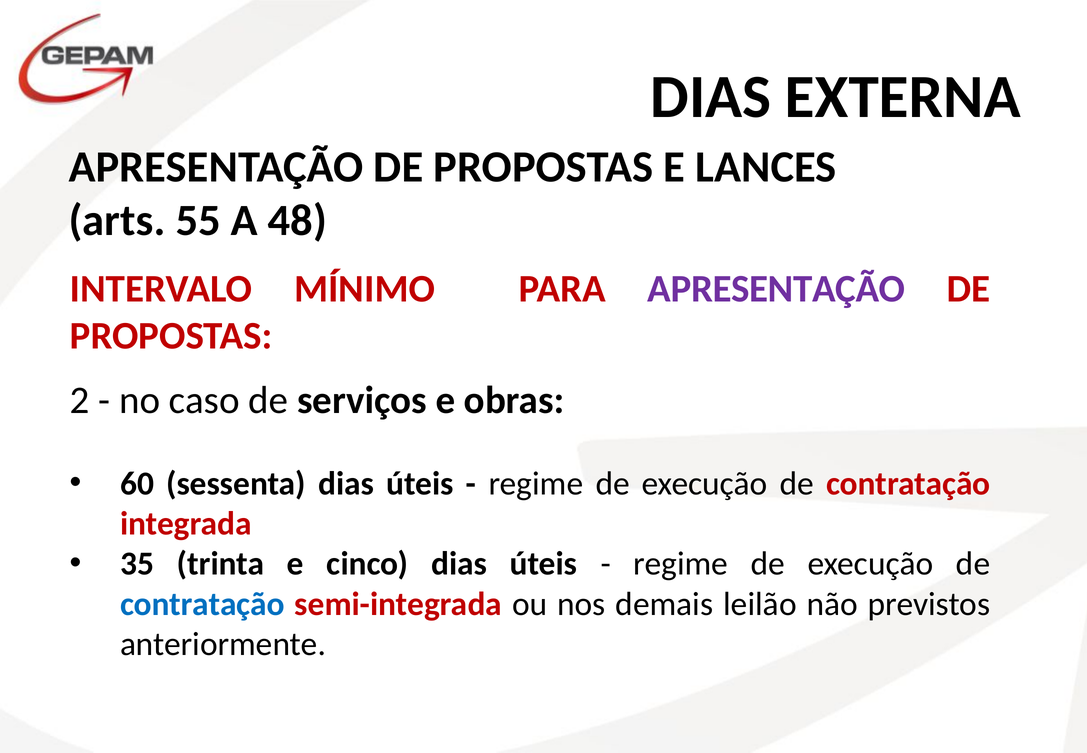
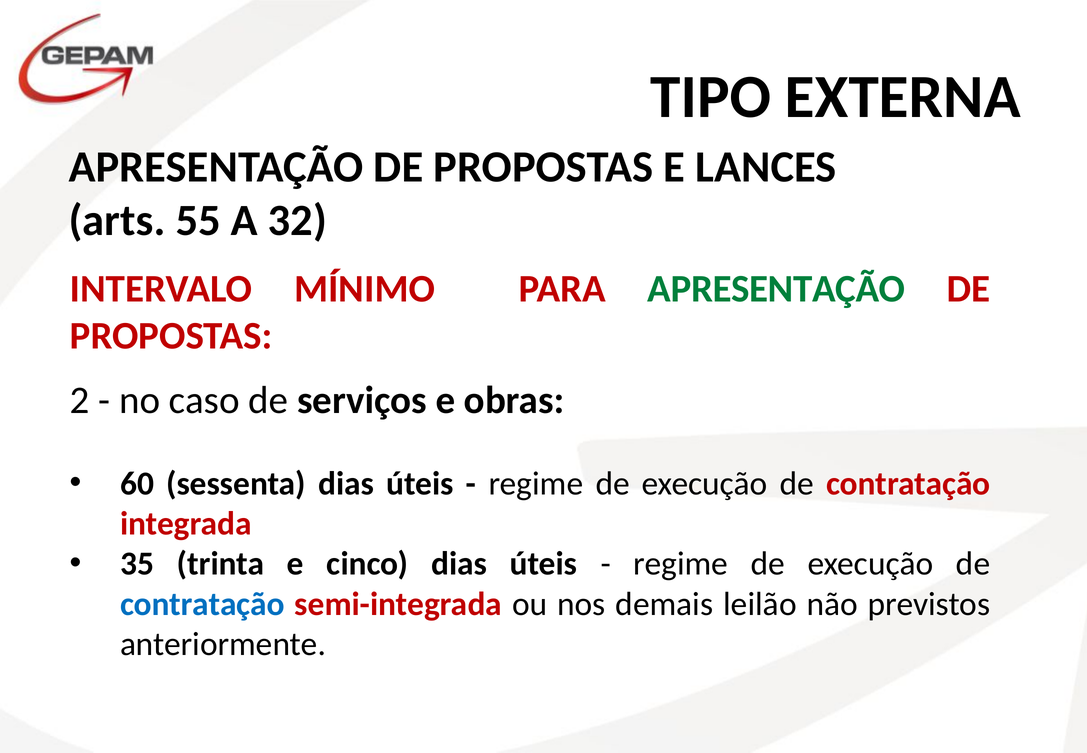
DIAS at (711, 97): DIAS -> TIPO
48: 48 -> 32
APRESENTAÇÃO at (776, 289) colour: purple -> green
